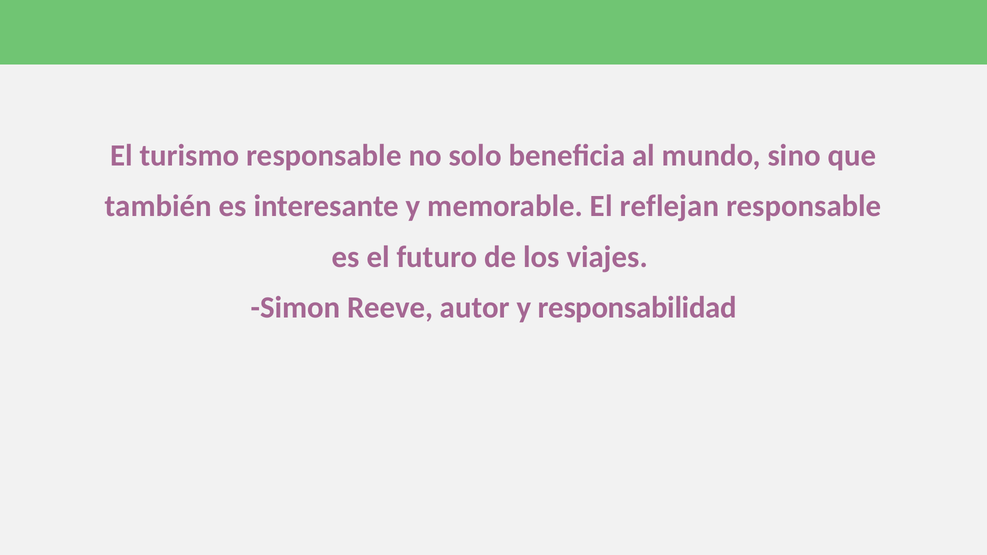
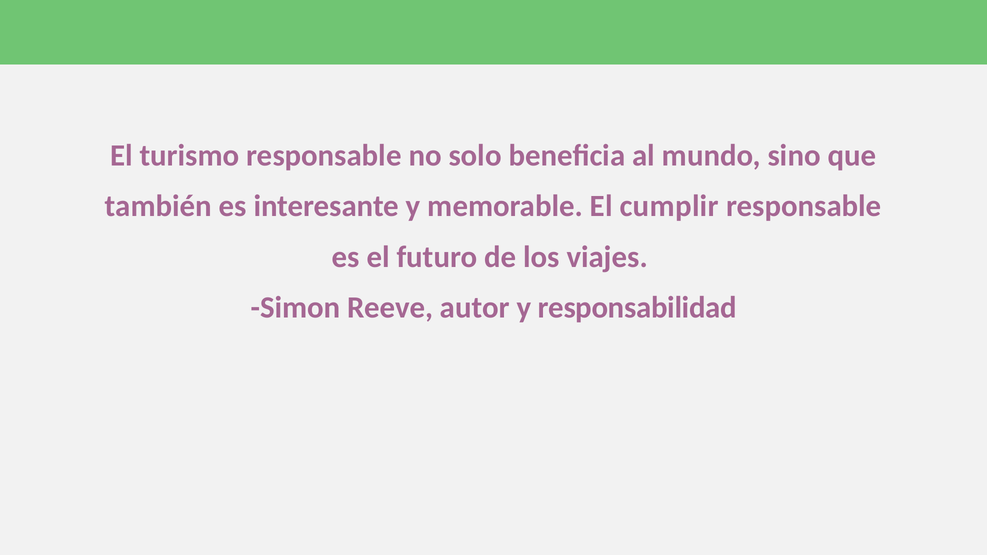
reflejan: reflejan -> cumplir
